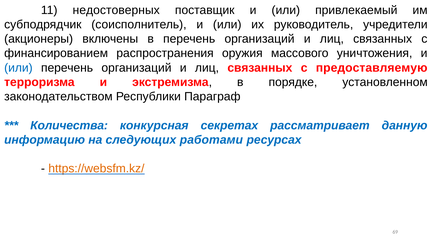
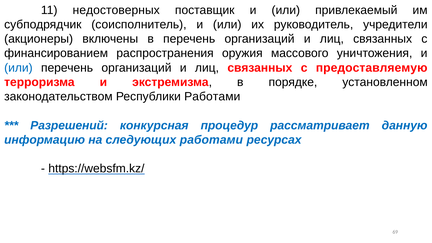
Республики Параграф: Параграф -> Работами
Количества: Количества -> Разрешений
секретах: секретах -> процедур
https://websfm.kz/ colour: orange -> black
